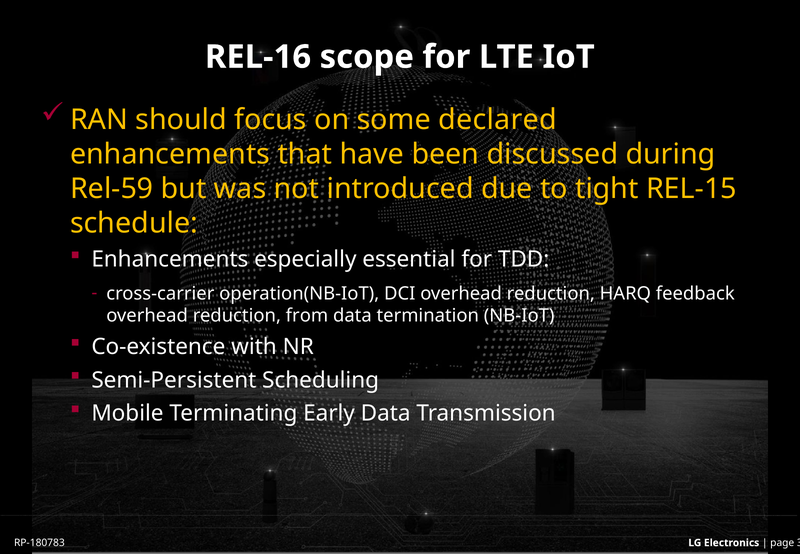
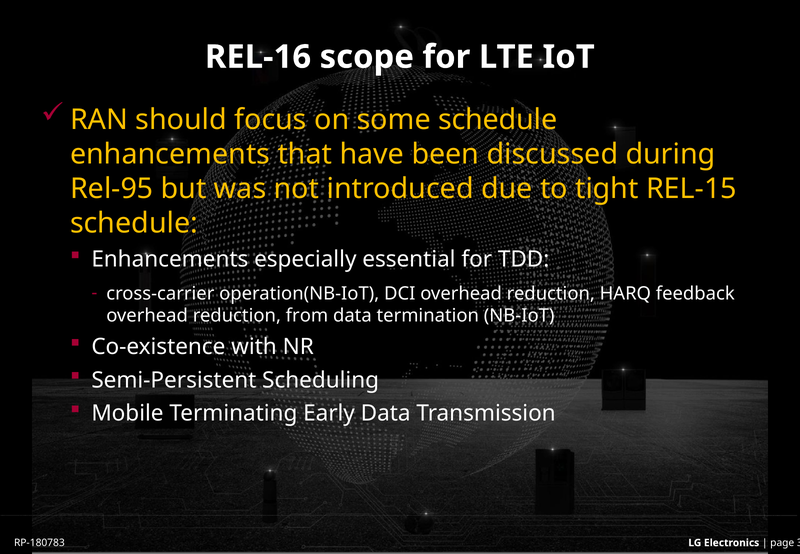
some declared: declared -> schedule
Rel-59: Rel-59 -> Rel-95
